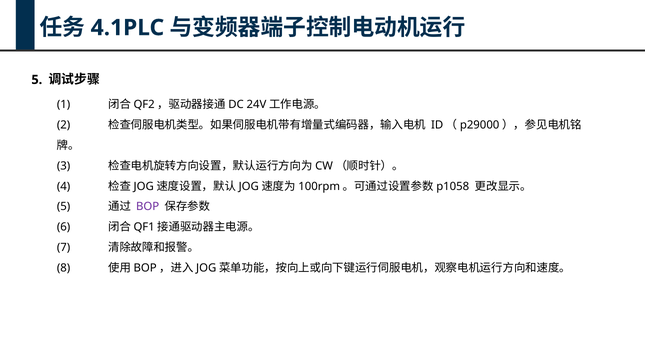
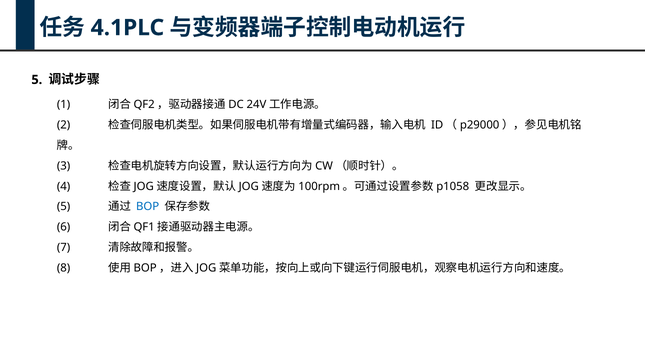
BOP colour: purple -> blue
